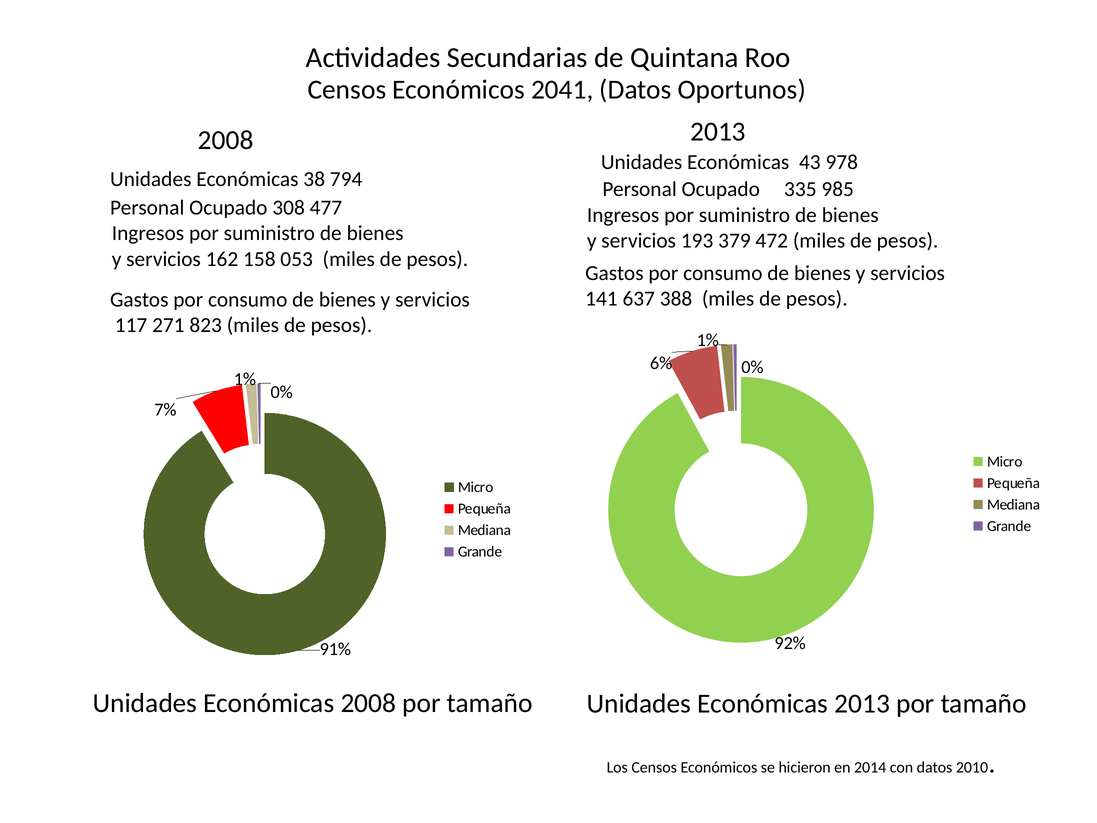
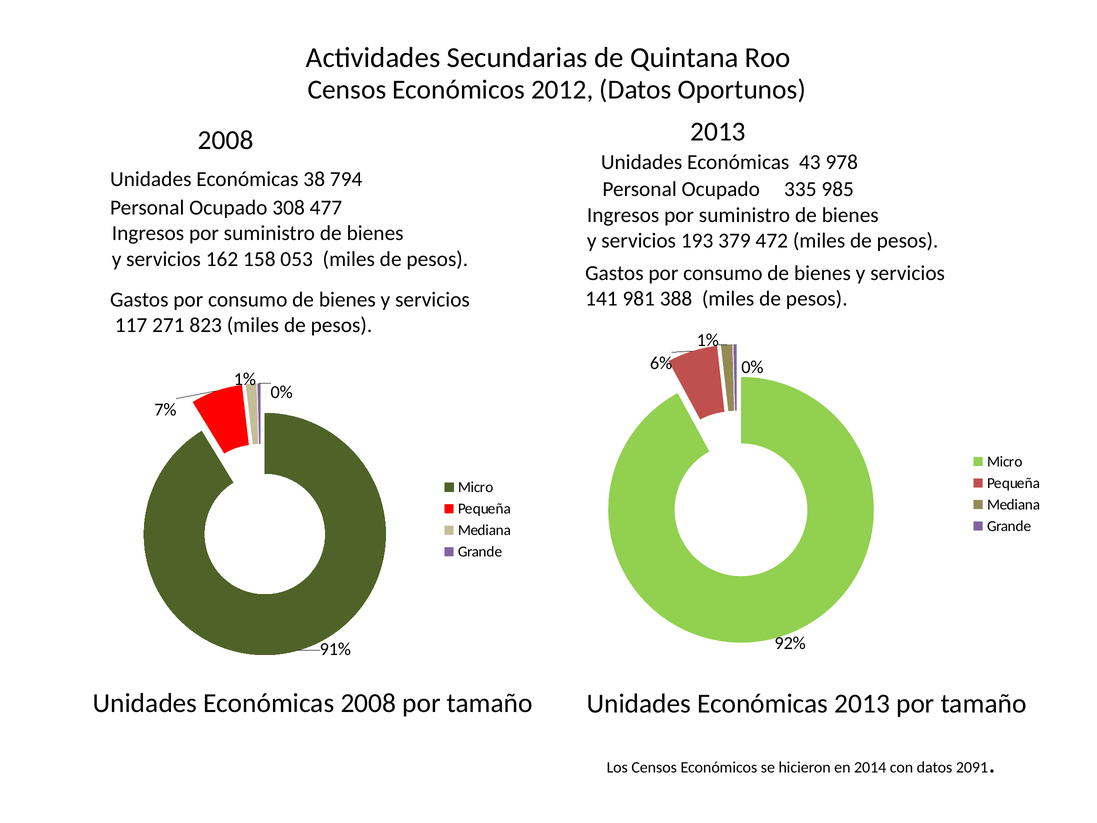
2041: 2041 -> 2012
637: 637 -> 981
2010: 2010 -> 2091
